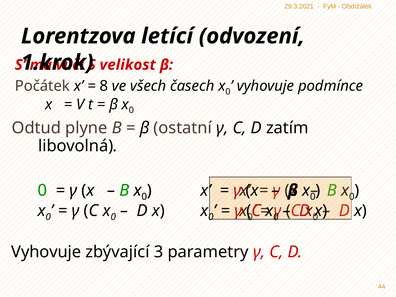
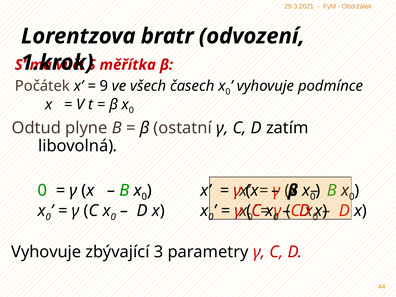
letící: letící -> bratr
velikost: velikost -> měřítka
8: 8 -> 9
